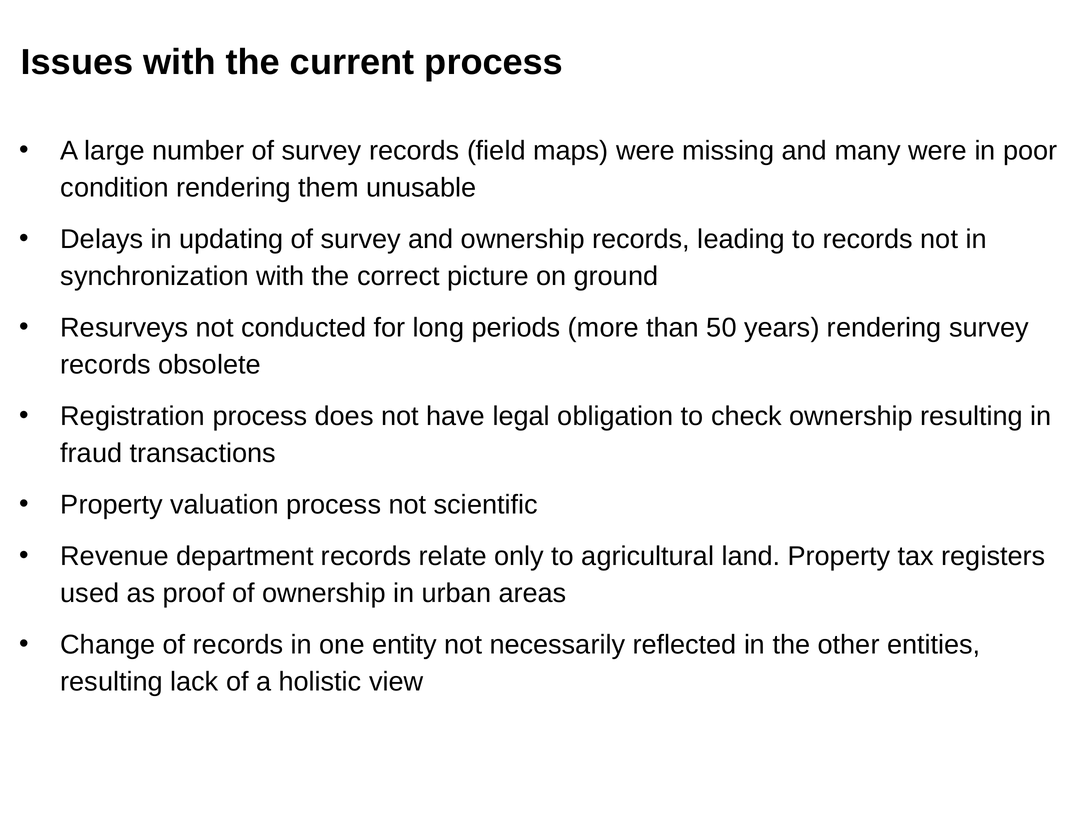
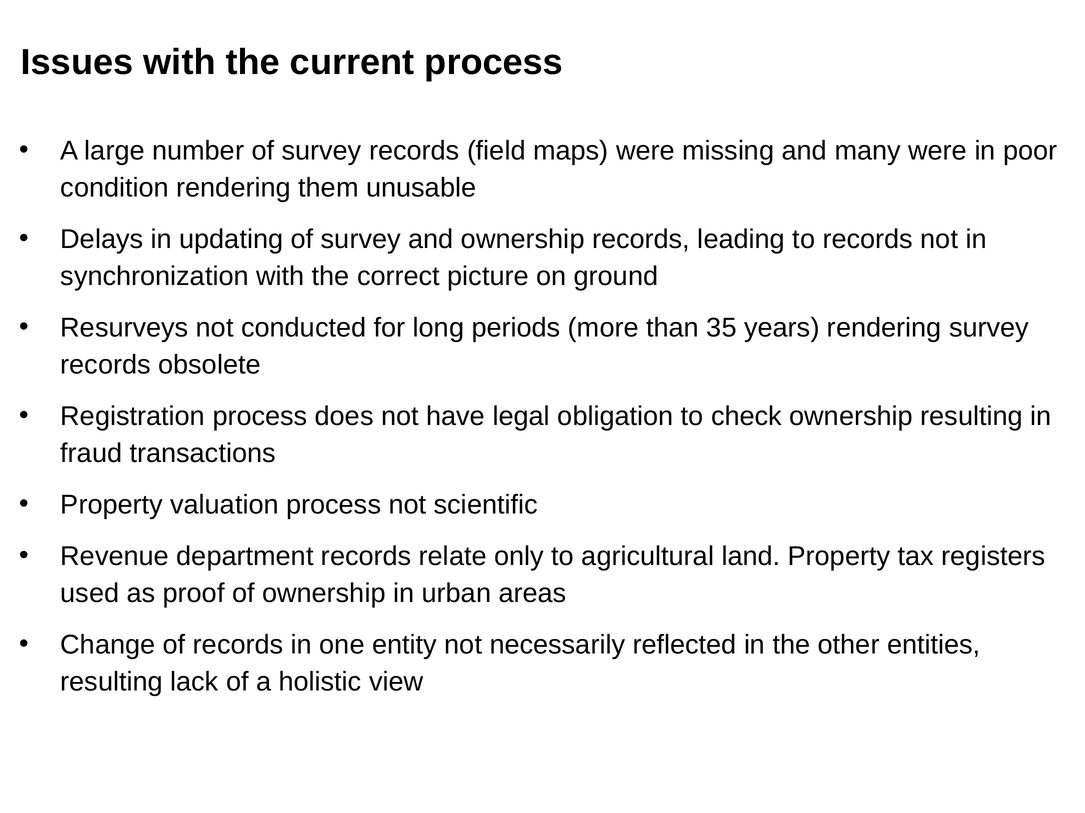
50: 50 -> 35
